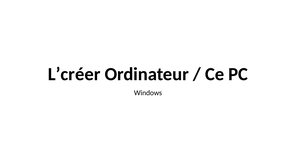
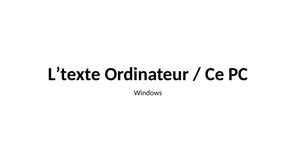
L’créer: L’créer -> L’texte
